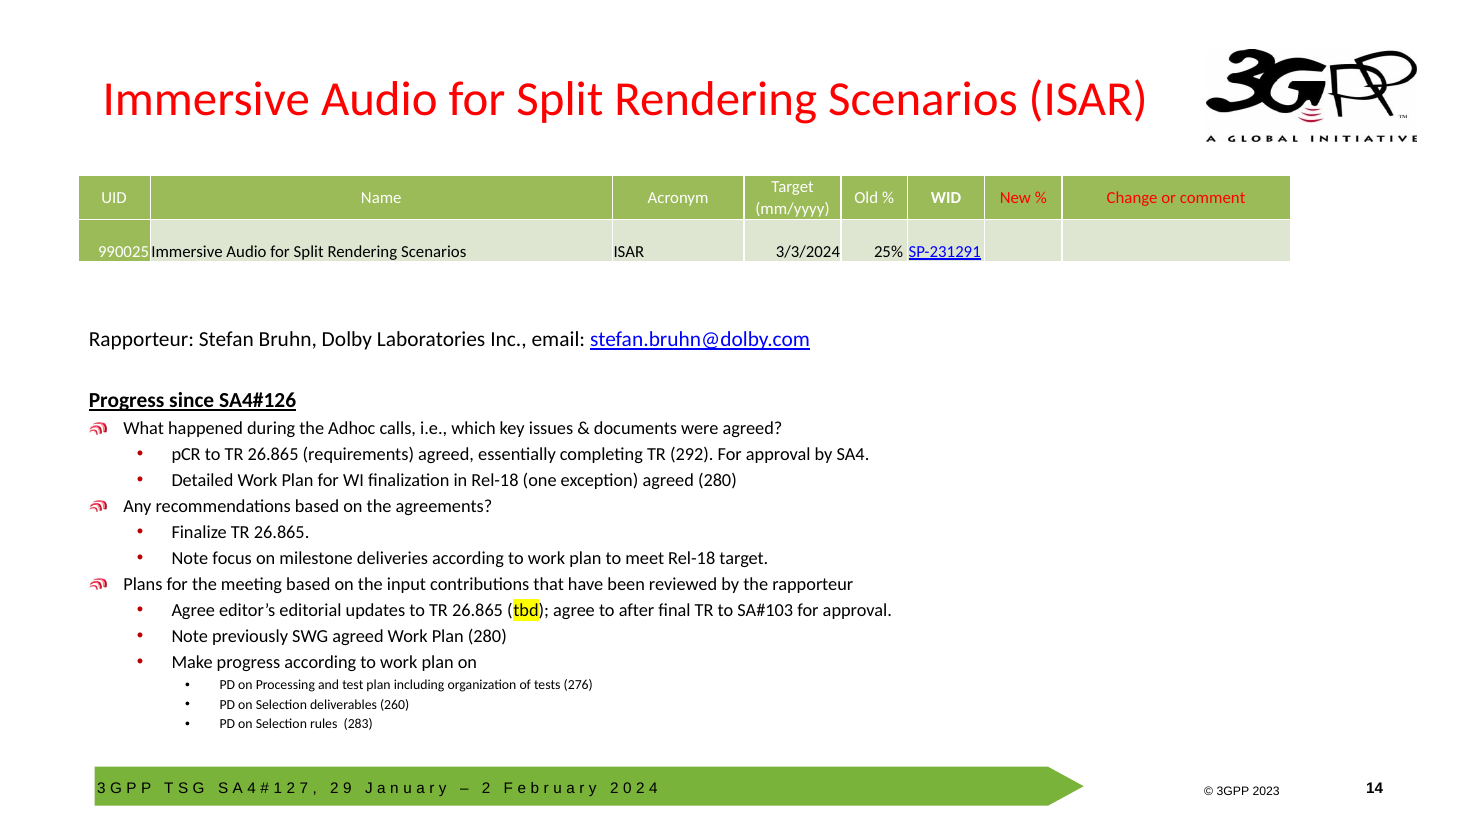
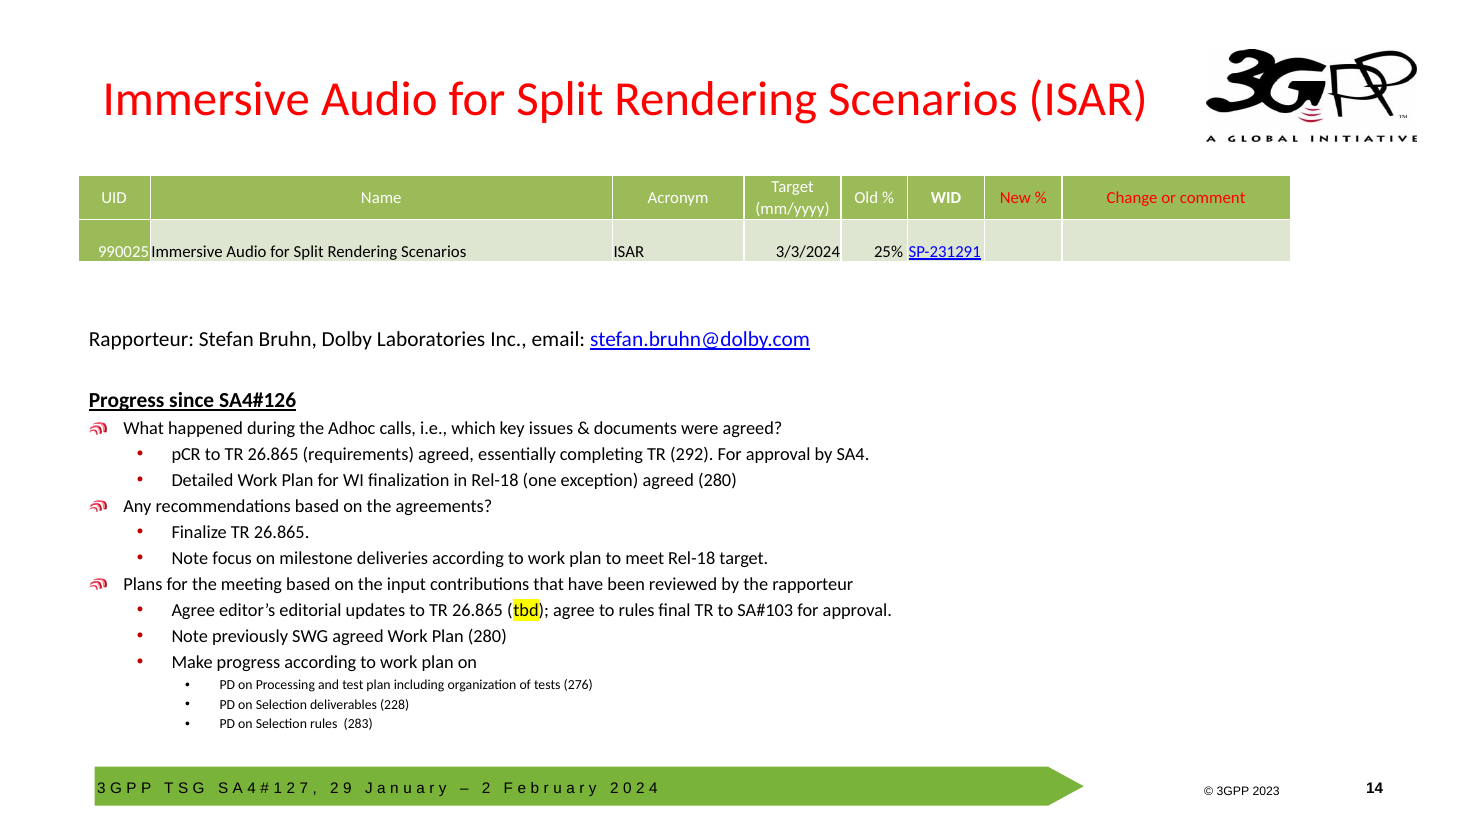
to after: after -> rules
260: 260 -> 228
